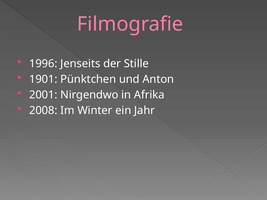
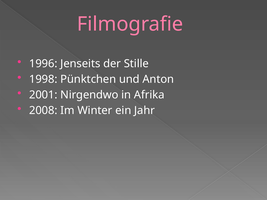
1901: 1901 -> 1998
